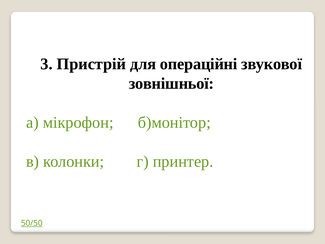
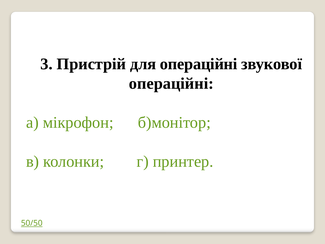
зовнішньої at (171, 83): зовнішньої -> операційні
